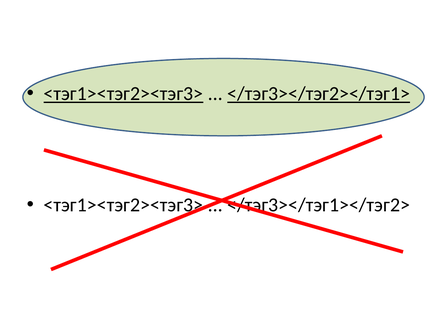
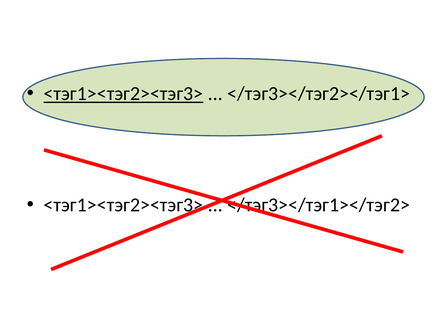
</тэг3></тэг2></тэг1> underline: present -> none
